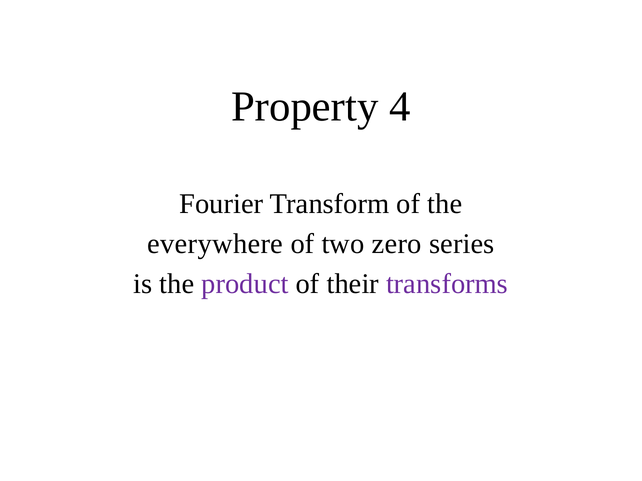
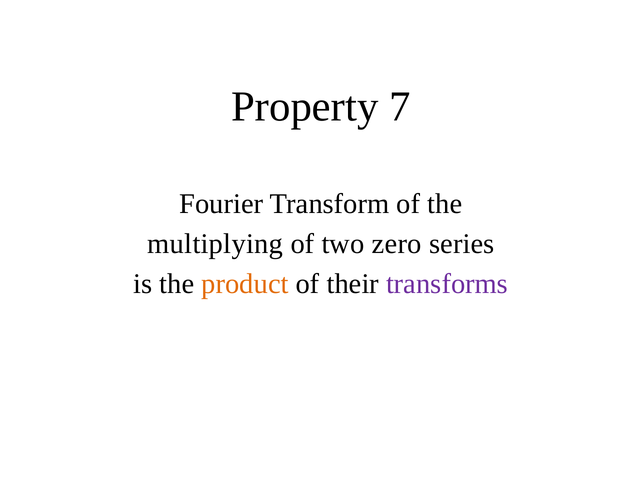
4: 4 -> 7
everywhere: everywhere -> multiplying
product colour: purple -> orange
